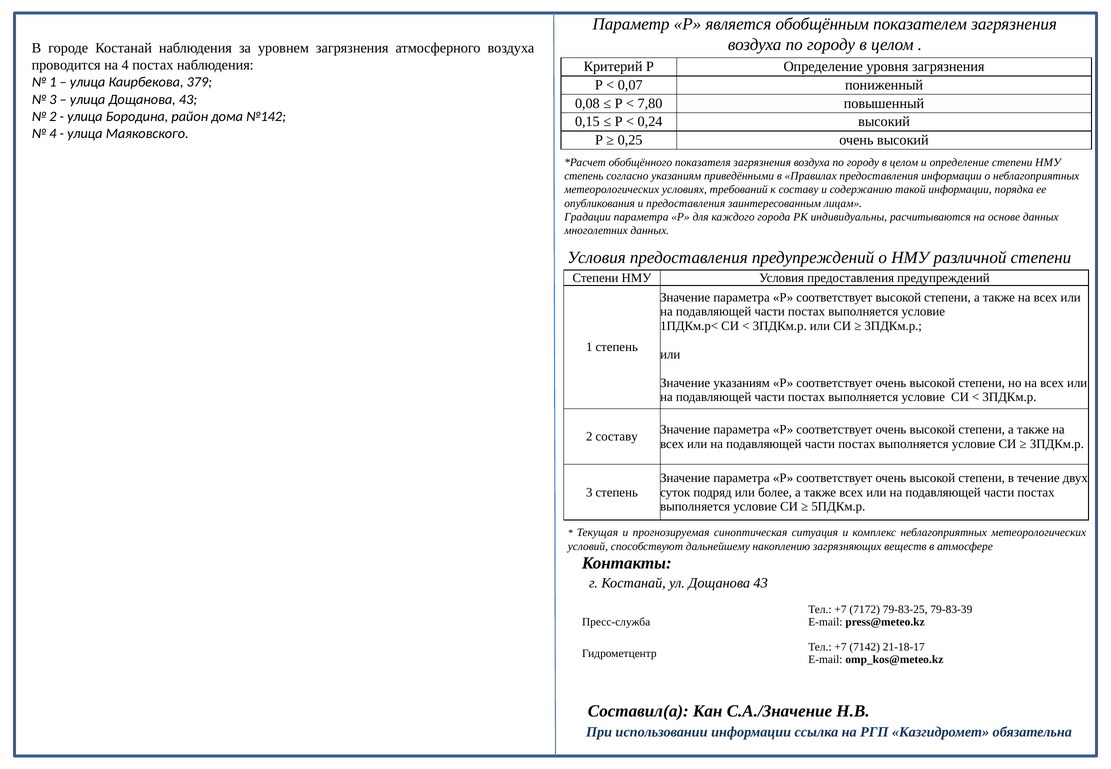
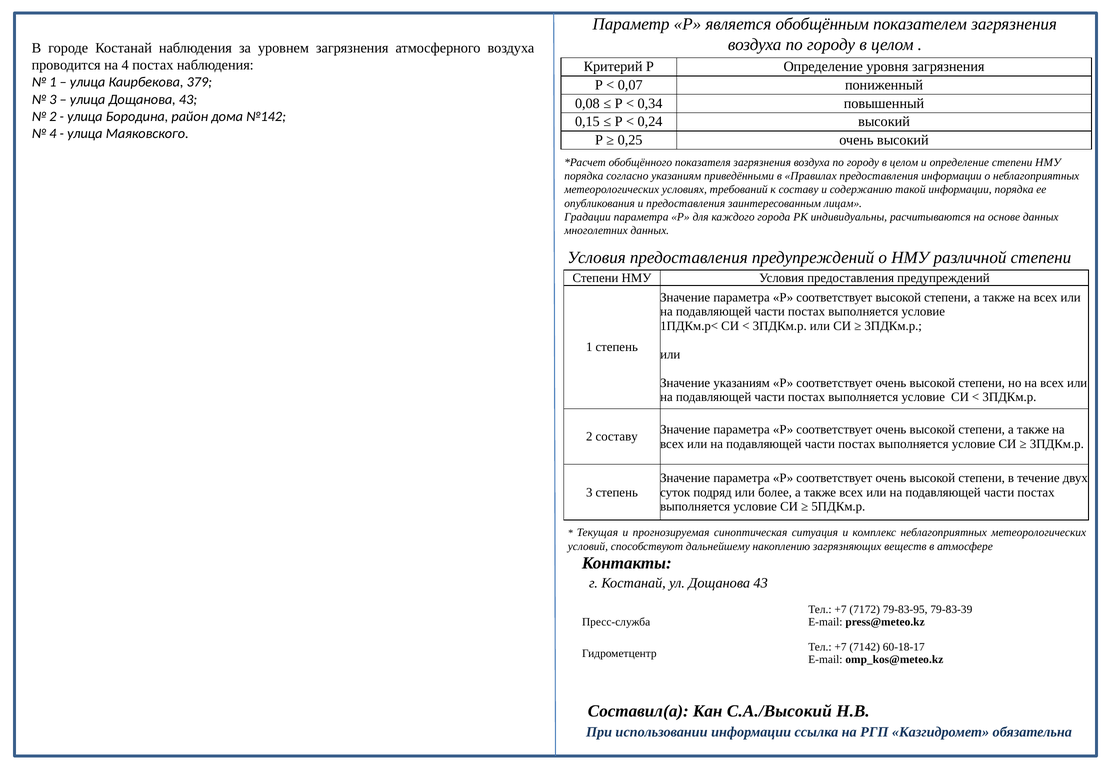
7,80: 7,80 -> 0,34
степень at (584, 176): степень -> порядка
79-83-25: 79-83-25 -> 79-83-95
21-18-17: 21-18-17 -> 60-18-17
С.А./Значение: С.А./Значение -> С.А./Высокий
